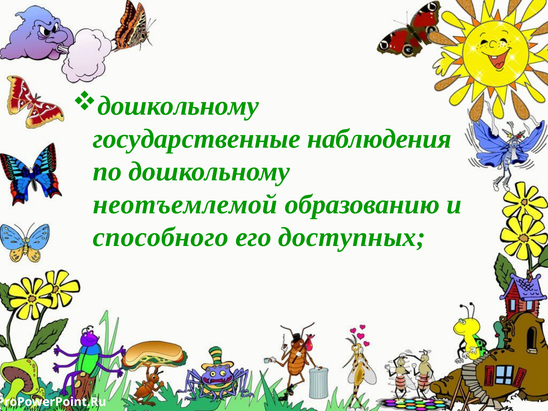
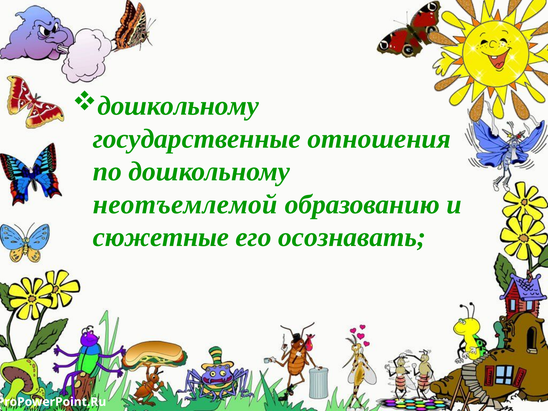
наблюдения: наблюдения -> отношения
способного: способного -> сюжетные
доступных: доступных -> осознавать
